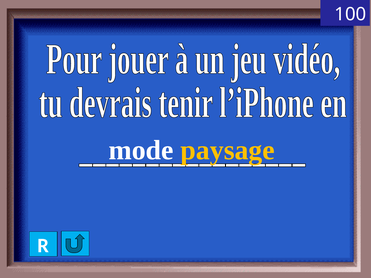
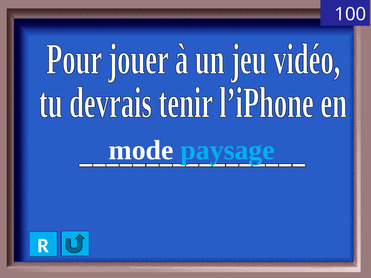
paysage colour: yellow -> light blue
